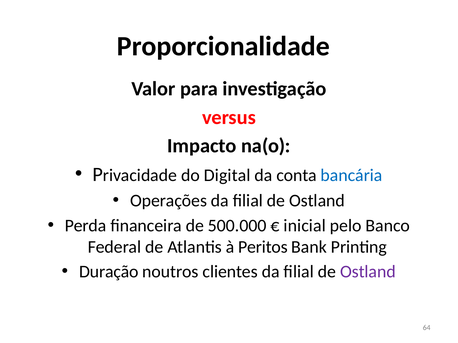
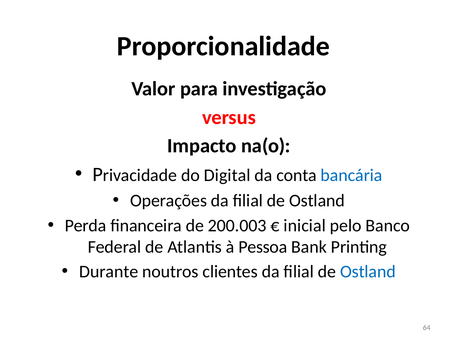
500.000: 500.000 -> 200.003
Peritos: Peritos -> Pessoa
Duração: Duração -> Durante
Ostland at (368, 272) colour: purple -> blue
